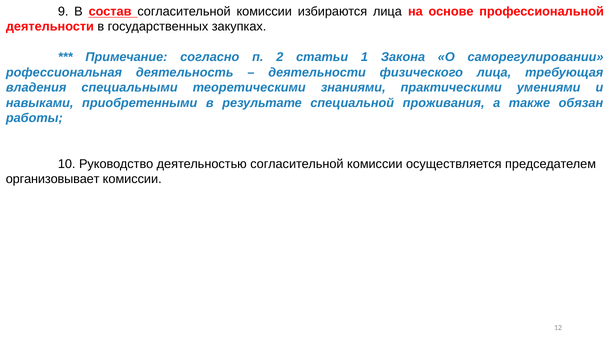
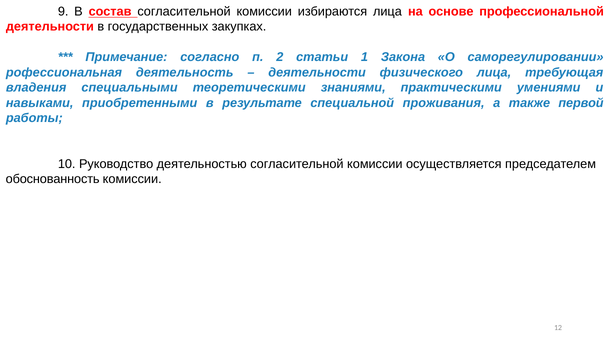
обязан: обязан -> первой
организовывает: организовывает -> обоснованность
